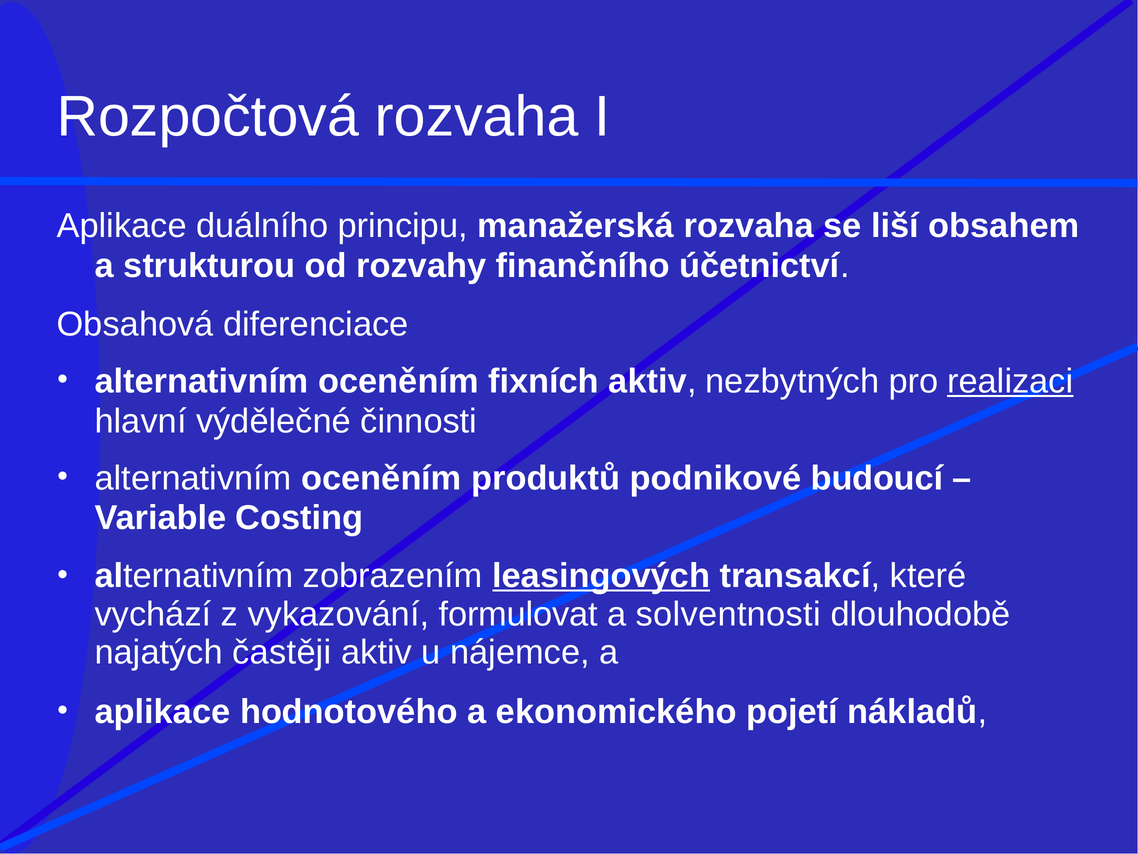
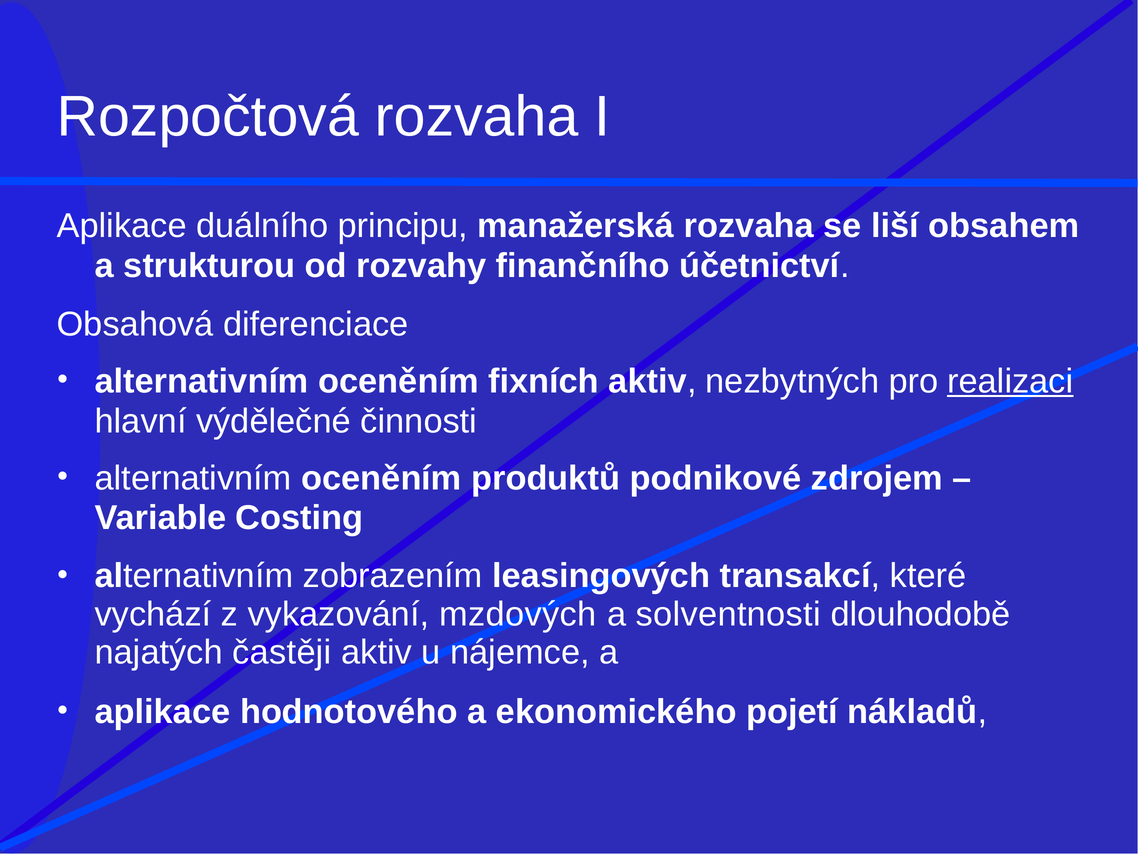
budoucí: budoucí -> zdrojem
leasingových underline: present -> none
formulovat: formulovat -> mzdových
